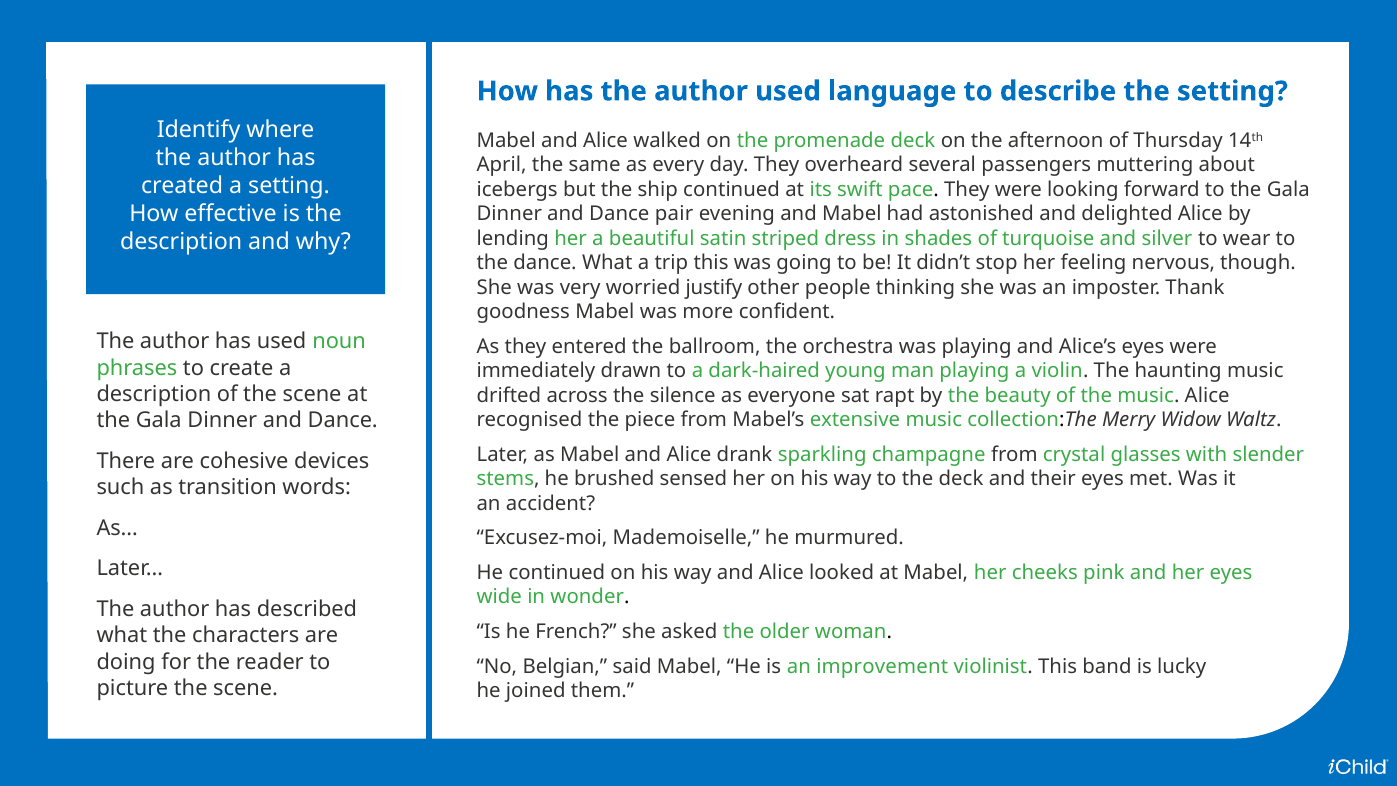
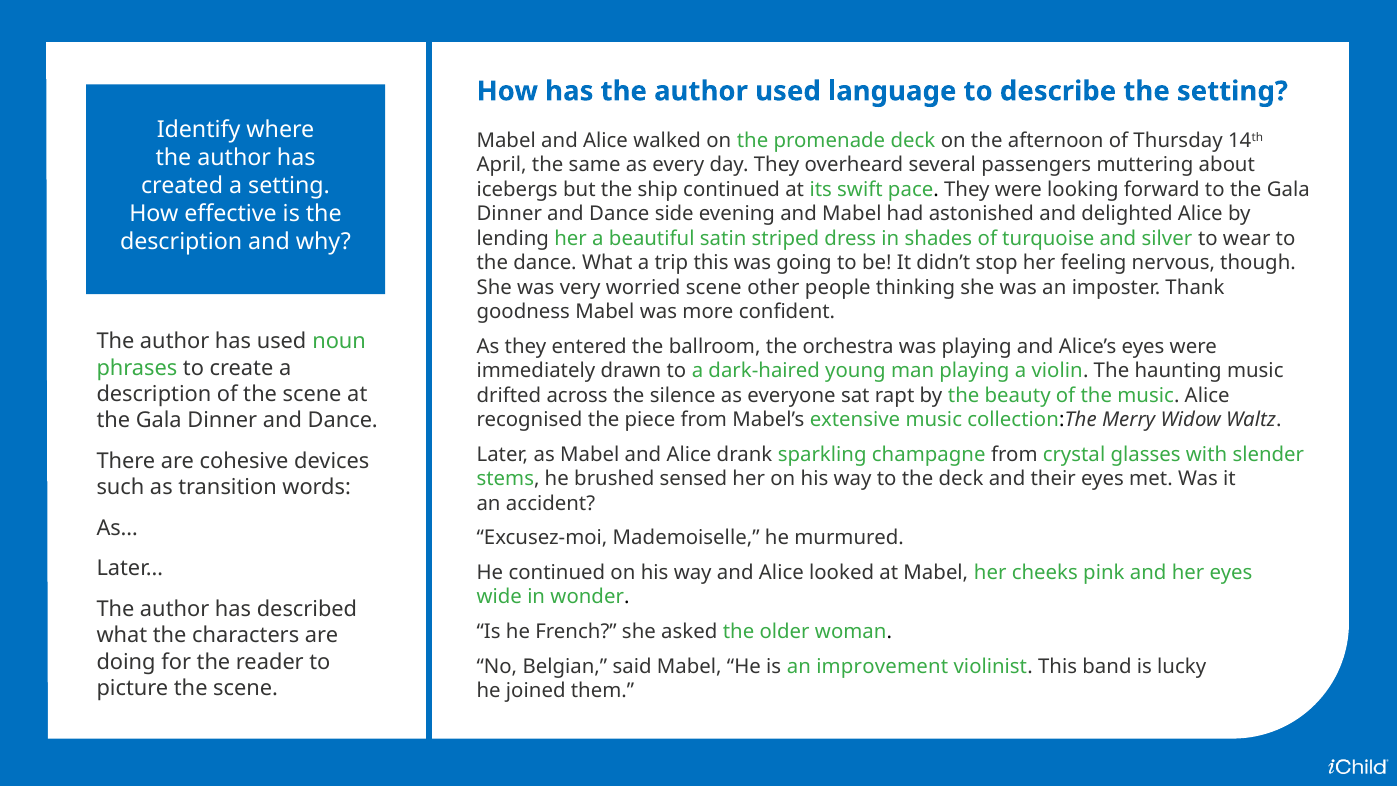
pair: pair -> side
worried justify: justify -> scene
